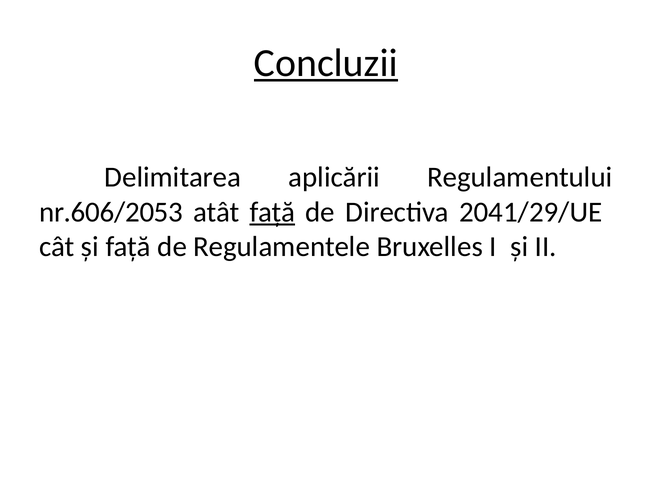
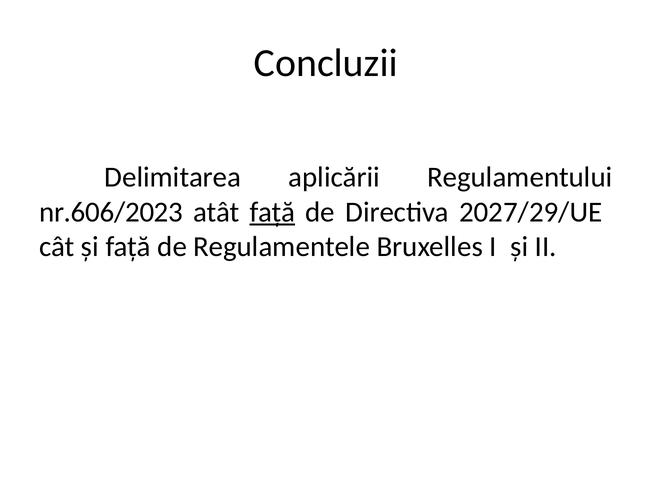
Concluzii underline: present -> none
nr.606/2053: nr.606/2053 -> nr.606/2023
2041/29/UE: 2041/29/UE -> 2027/29/UE
